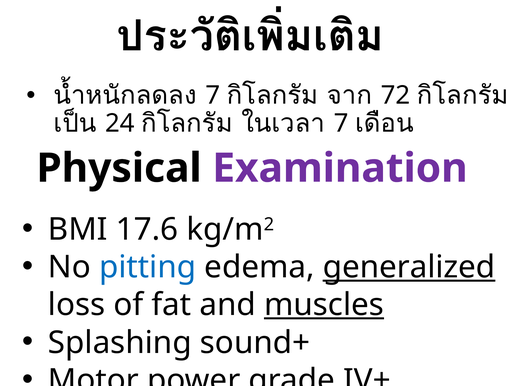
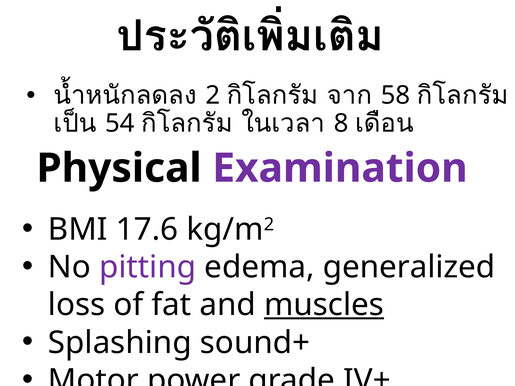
7 at (213, 96): 7 -> 2
72: 72 -> 58
24: 24 -> 54
7 at (341, 123): 7 -> 8
pitting colour: blue -> purple
generalized underline: present -> none
